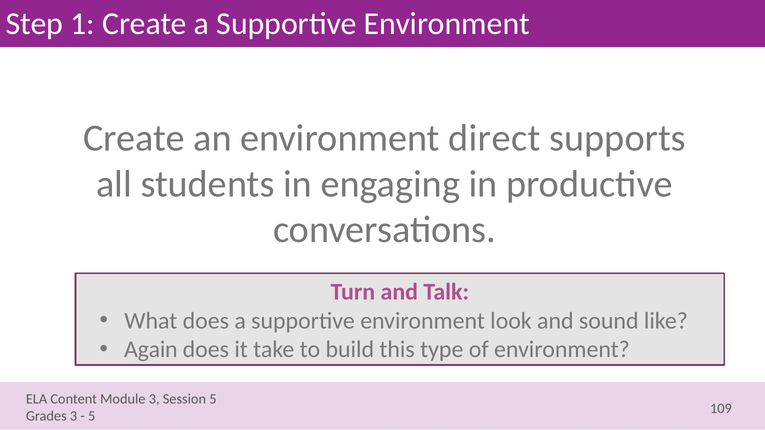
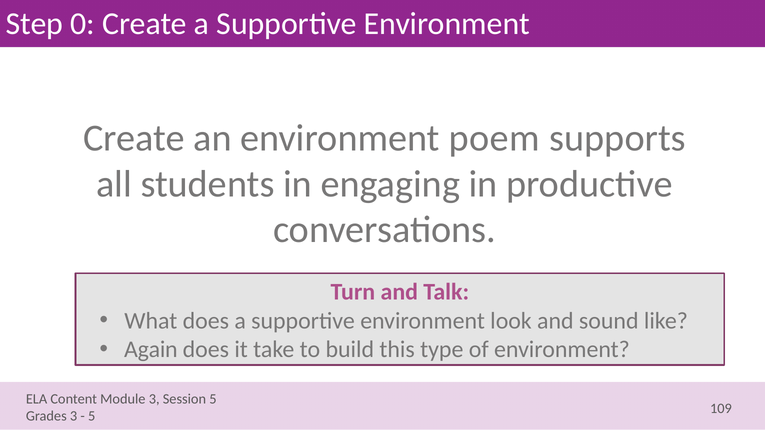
1: 1 -> 0
direct: direct -> poem
